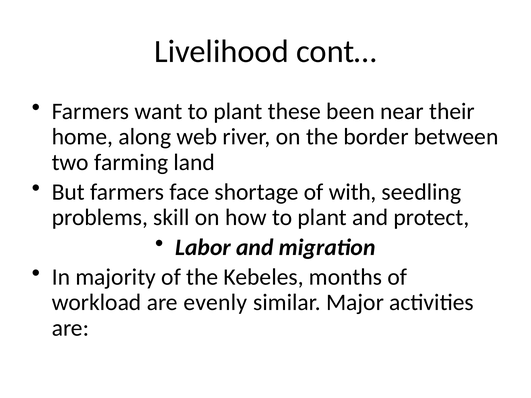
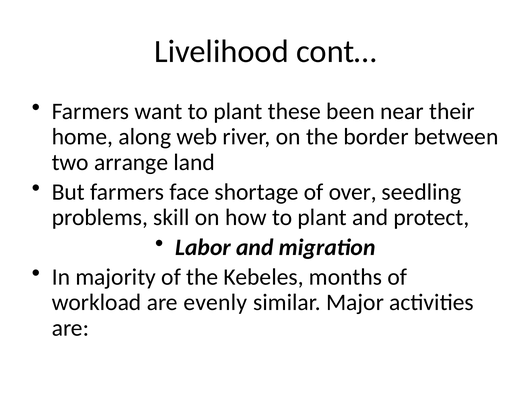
farming: farming -> arrange
with: with -> over
